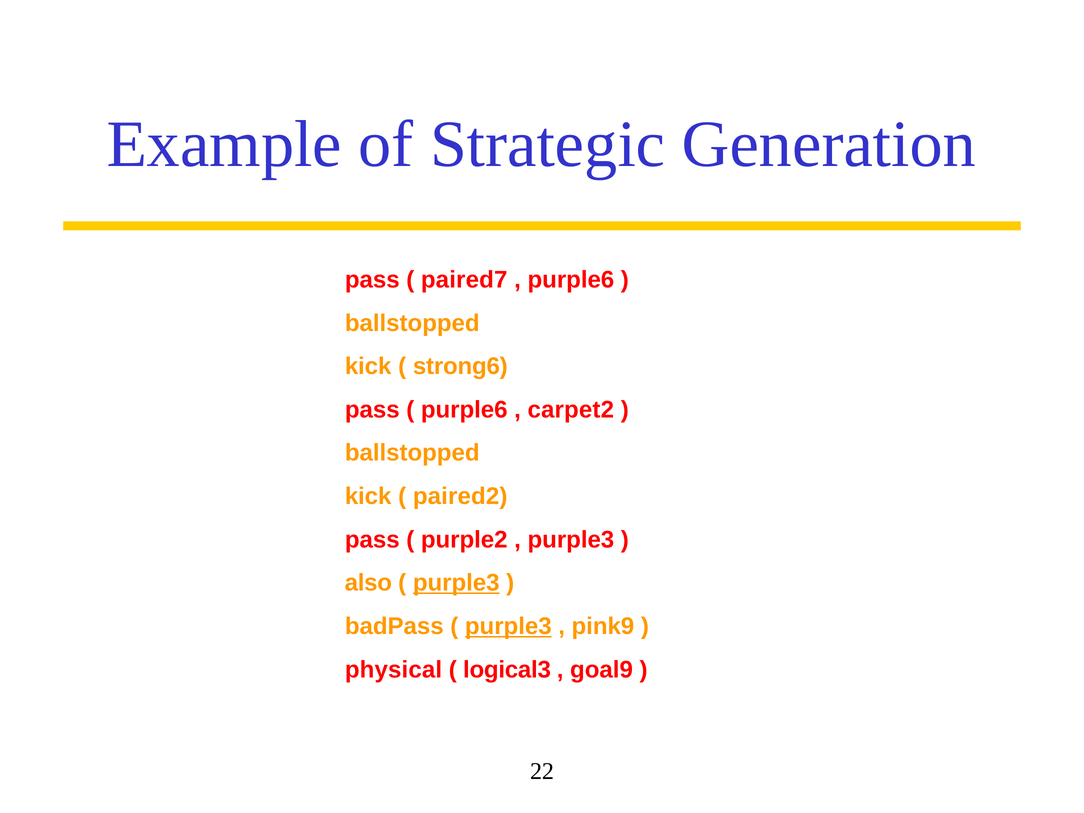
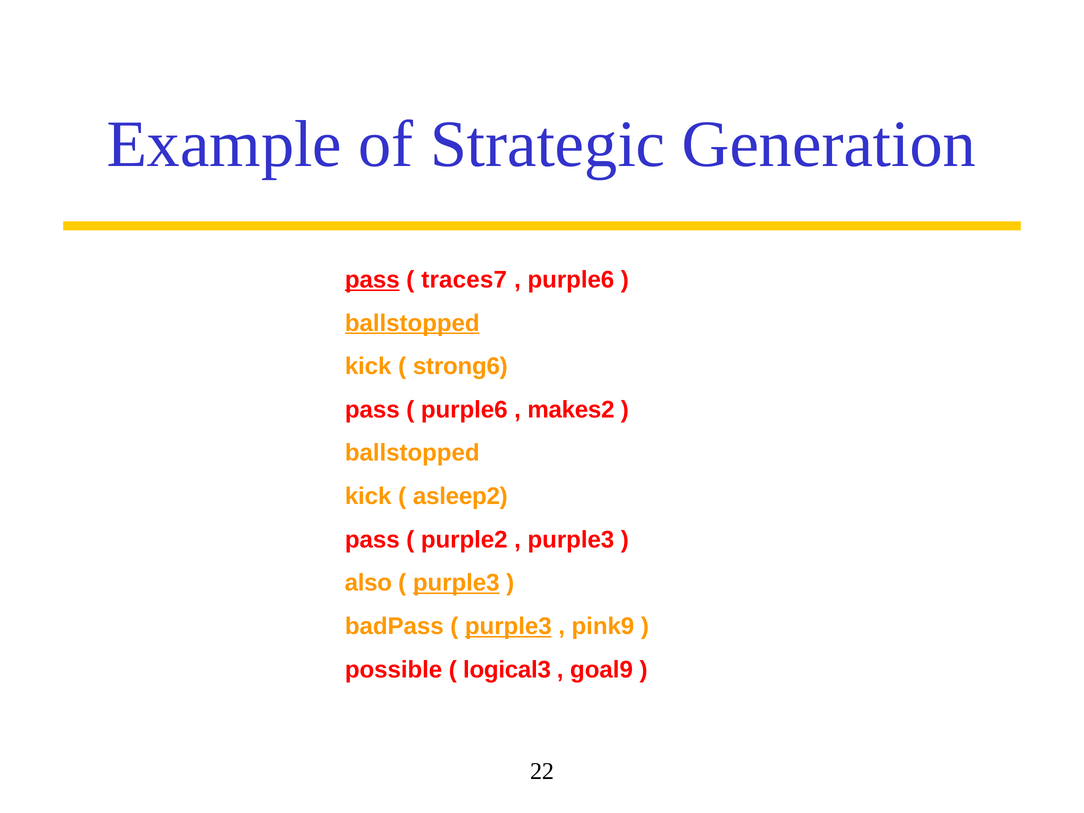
pass at (372, 280) underline: none -> present
paired7: paired7 -> traces7
ballstopped at (412, 323) underline: none -> present
carpet2: carpet2 -> makes2
paired2: paired2 -> asleep2
physical: physical -> possible
